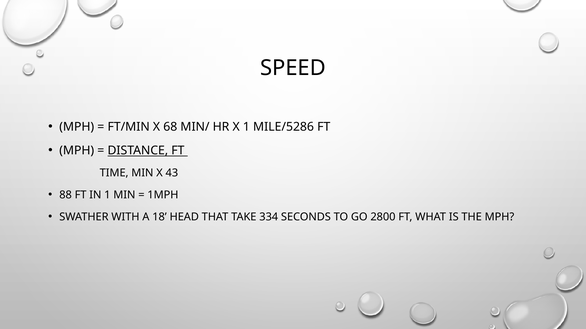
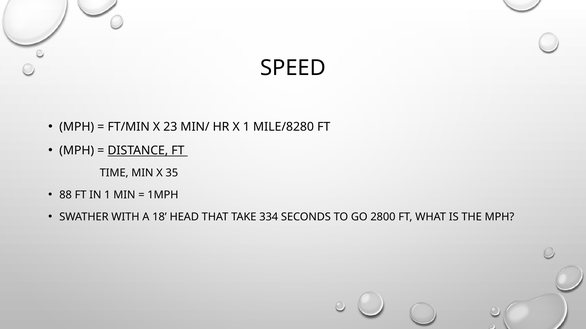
68: 68 -> 23
MILE/5286: MILE/5286 -> MILE/8280
43: 43 -> 35
